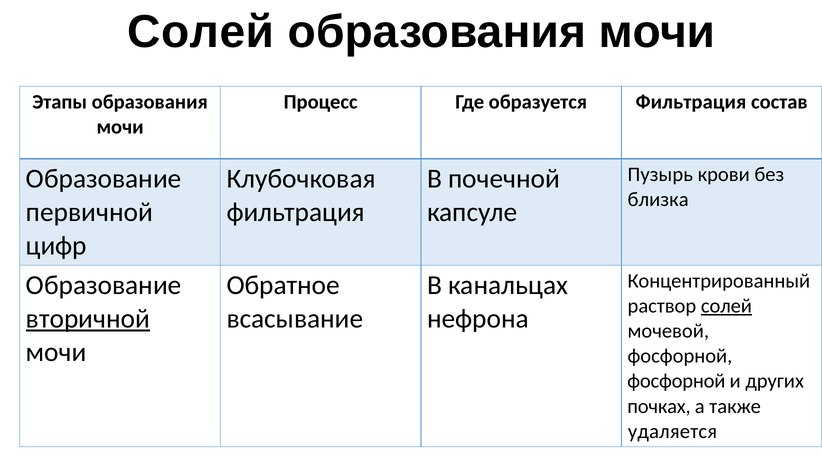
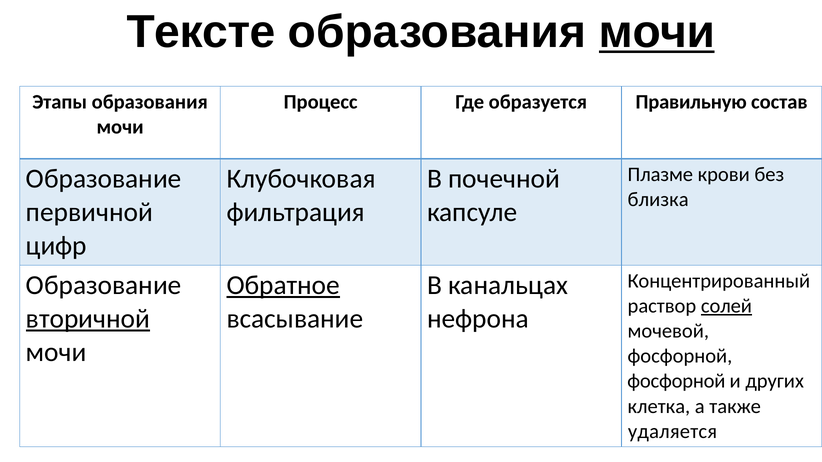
Солей at (201, 32): Солей -> Тексте
мочи at (657, 32) underline: none -> present
образуется Фильтрация: Фильтрация -> Правильную
Пузырь: Пузырь -> Плазме
Обратное underline: none -> present
почках: почках -> клетка
